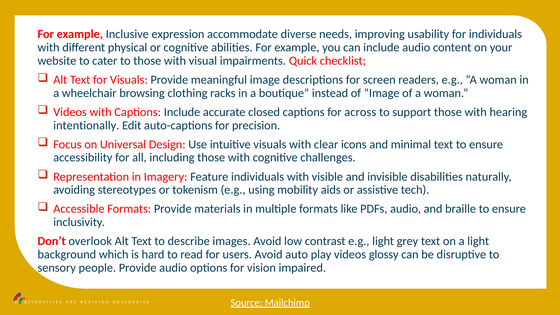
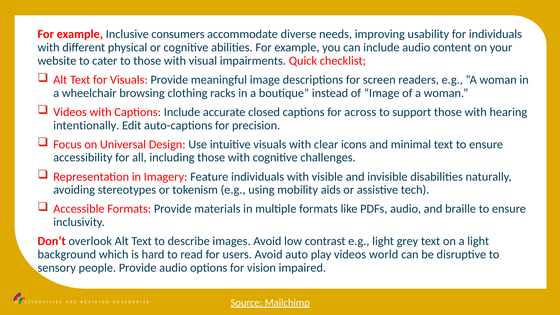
expression: expression -> consumers
glossy: glossy -> world
